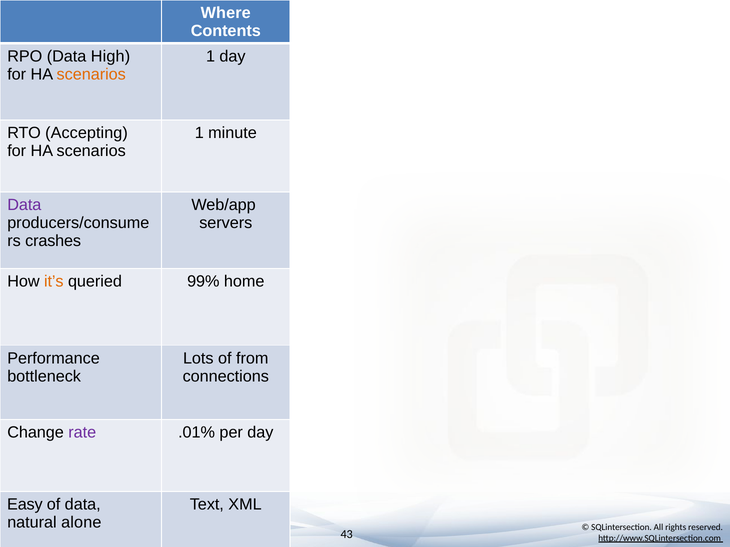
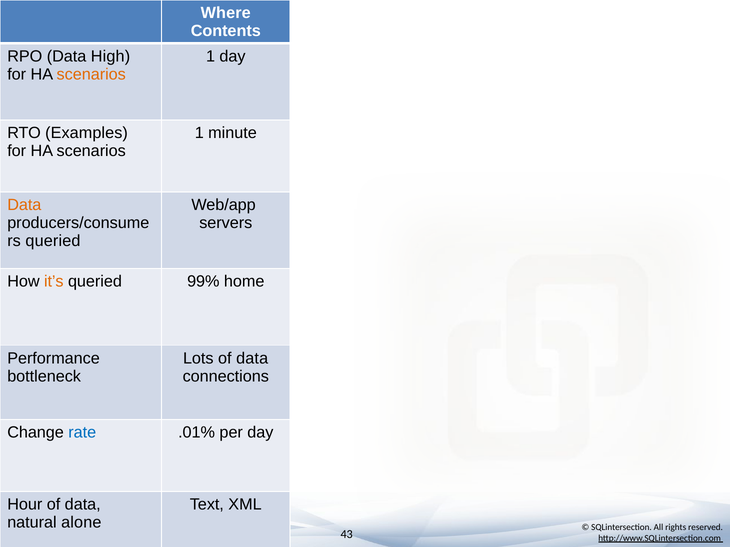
Accepting: Accepting -> Examples
Data at (24, 205) colour: purple -> orange
crashes at (53, 241): crashes -> queried
Lots of from: from -> data
rate colour: purple -> blue
Easy: Easy -> Hour
